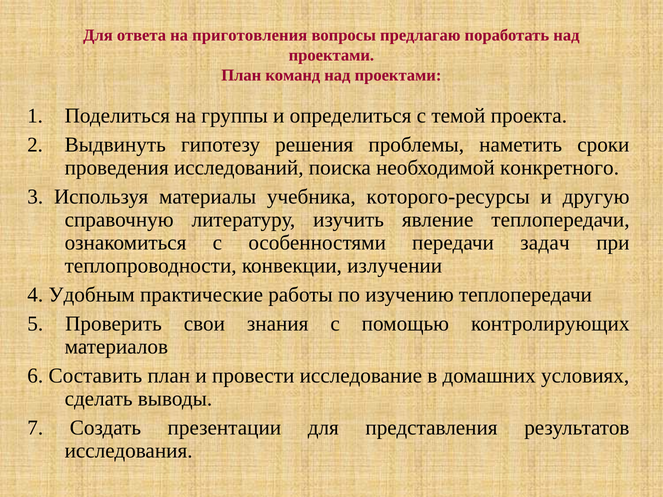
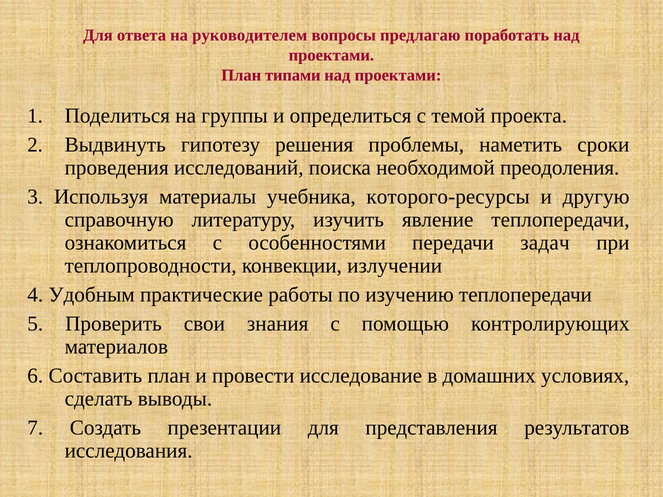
приготовления: приготовления -> руководителем
команд: команд -> типами
конкретного: конкретного -> преодоления
